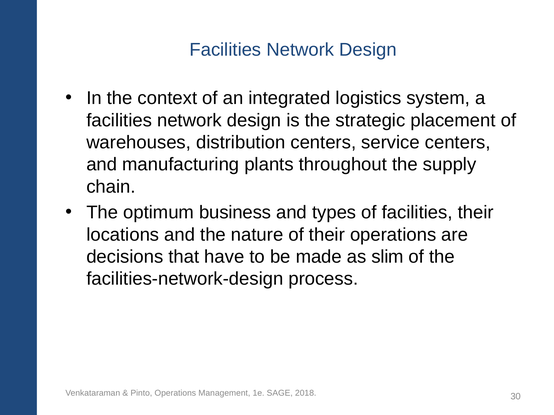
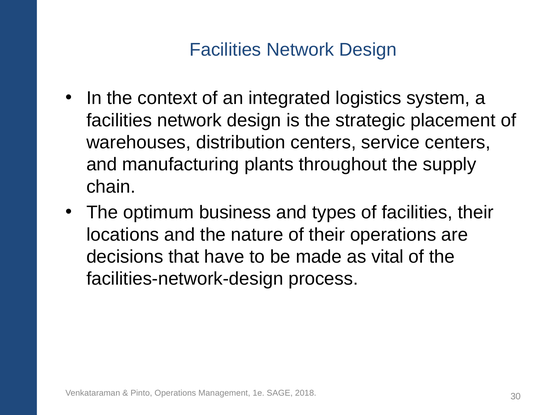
slim: slim -> vital
